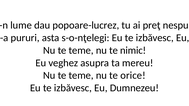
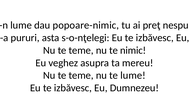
popoare-lucrez: popoare-lucrez -> popoare-nimic
te orice: orice -> lume
